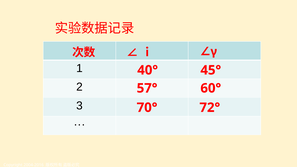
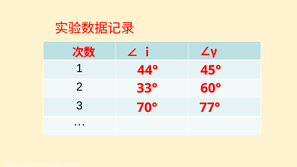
40°: 40° -> 44°
57°: 57° -> 33°
72°: 72° -> 77°
